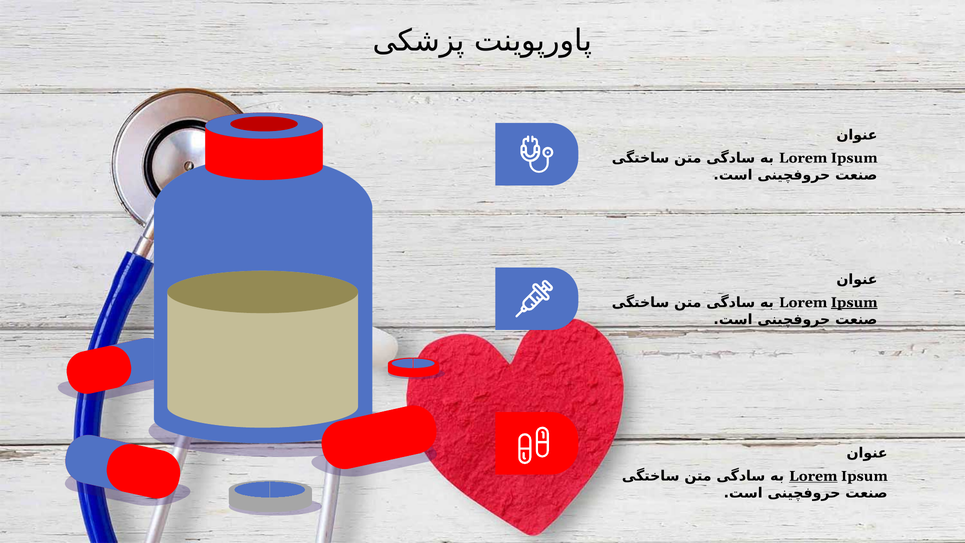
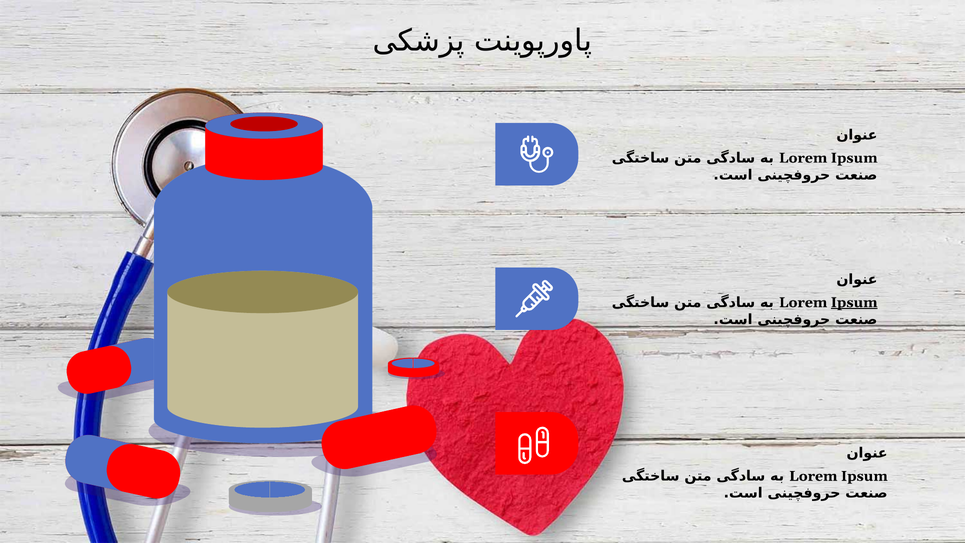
Lorem at (813, 476) underline: present -> none
